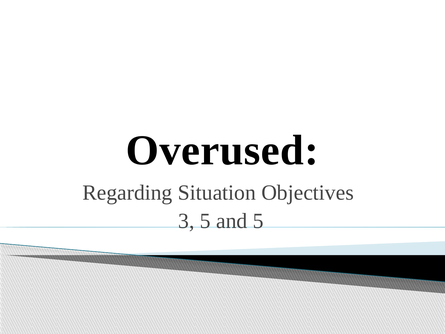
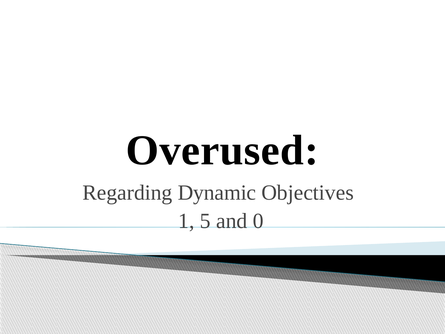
Situation: Situation -> Dynamic
3: 3 -> 1
and 5: 5 -> 0
